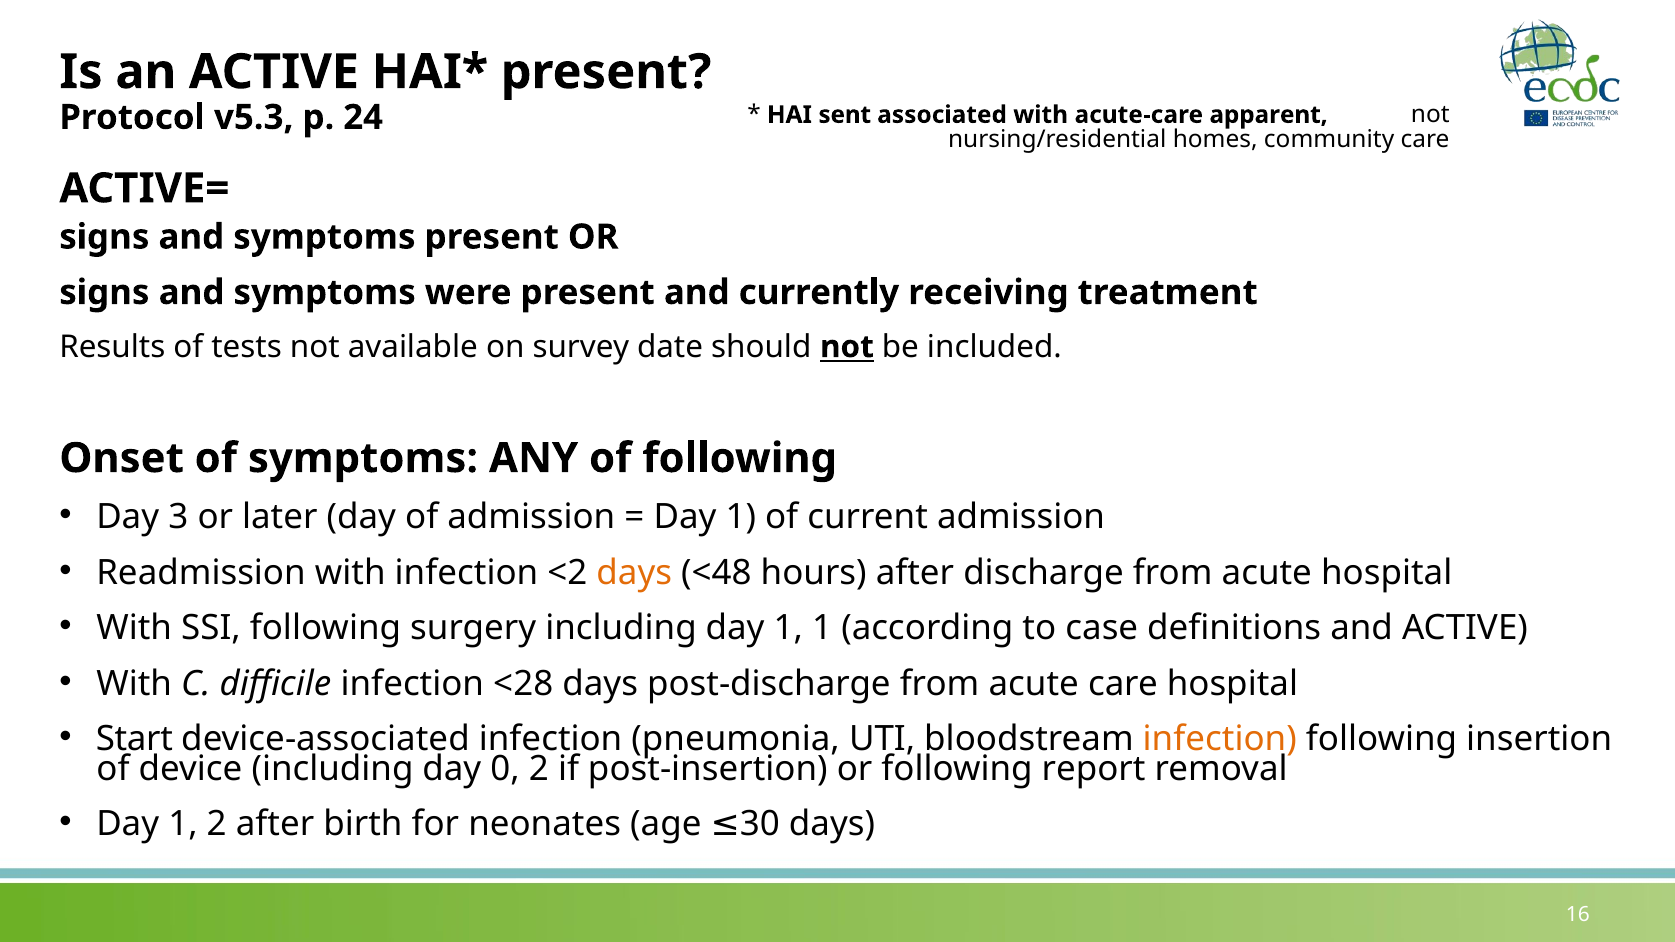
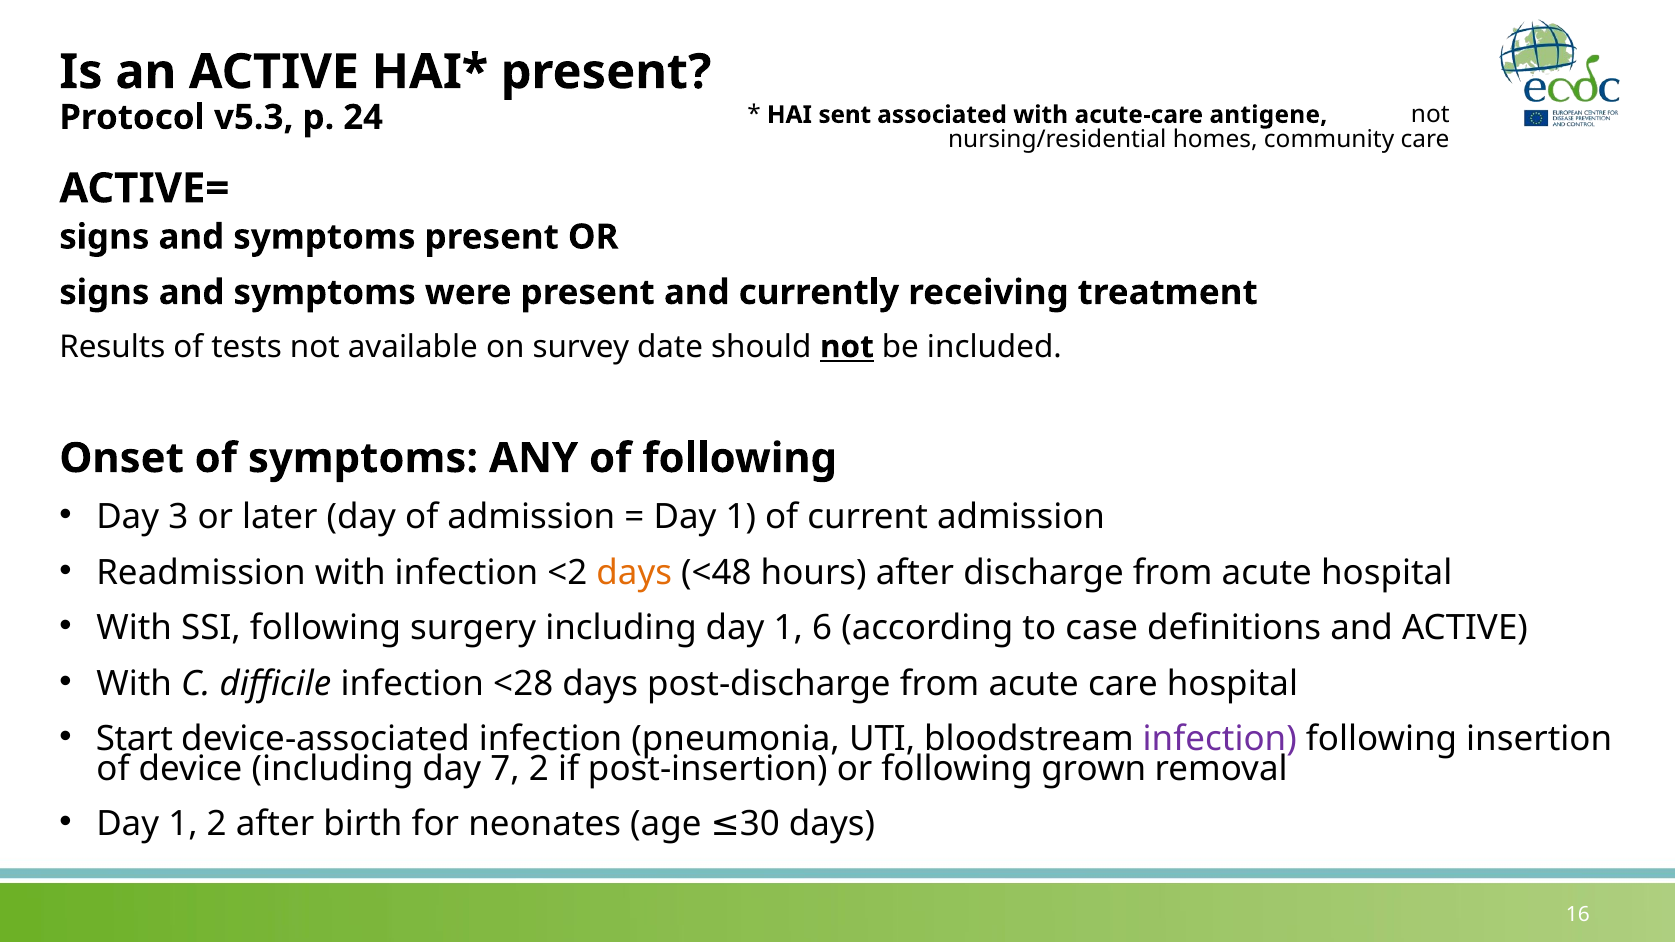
apparent: apparent -> antigene
1 1: 1 -> 6
infection at (1220, 739) colour: orange -> purple
0: 0 -> 7
report: report -> grown
